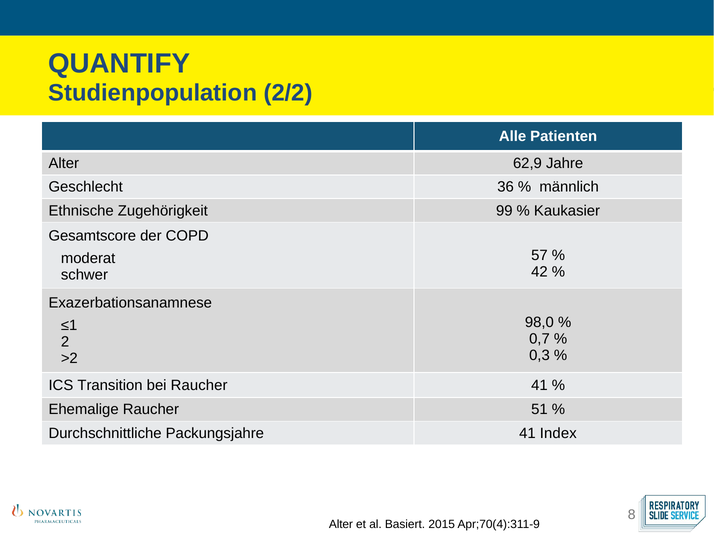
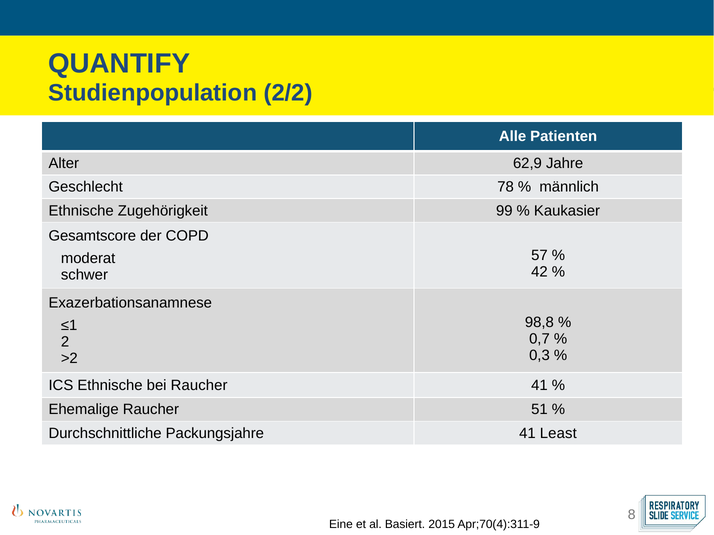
36: 36 -> 78
98,0: 98,0 -> 98,8
ICS Transition: Transition -> Ethnische
Index: Index -> Least
Alter at (341, 525): Alter -> Eine
